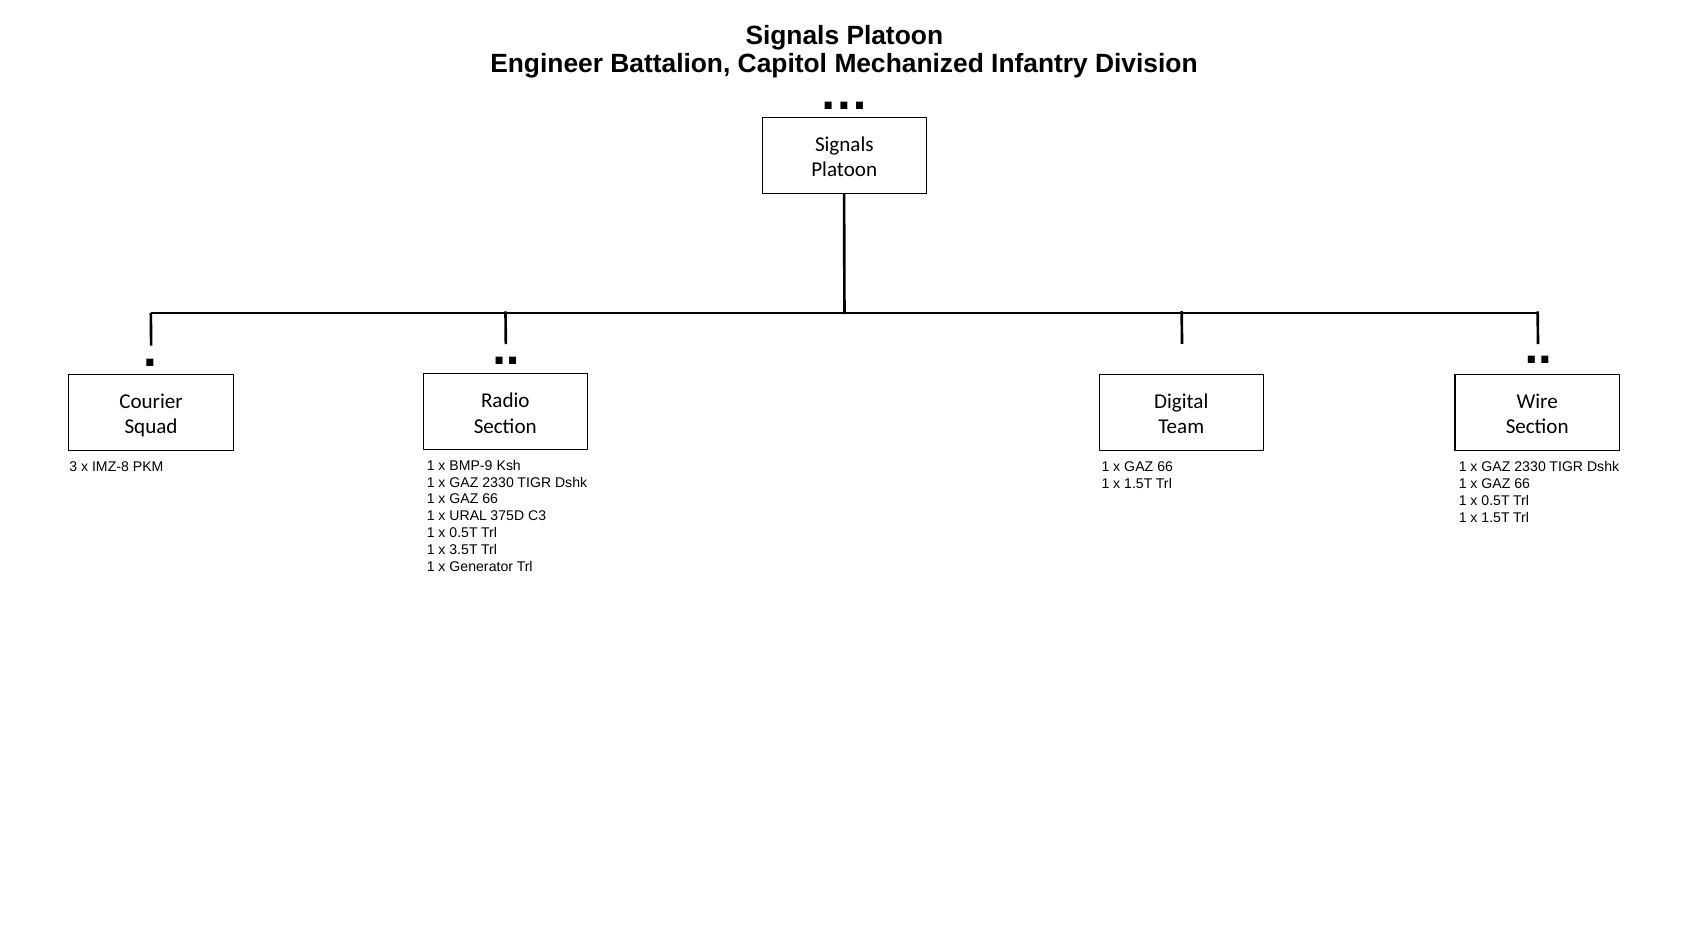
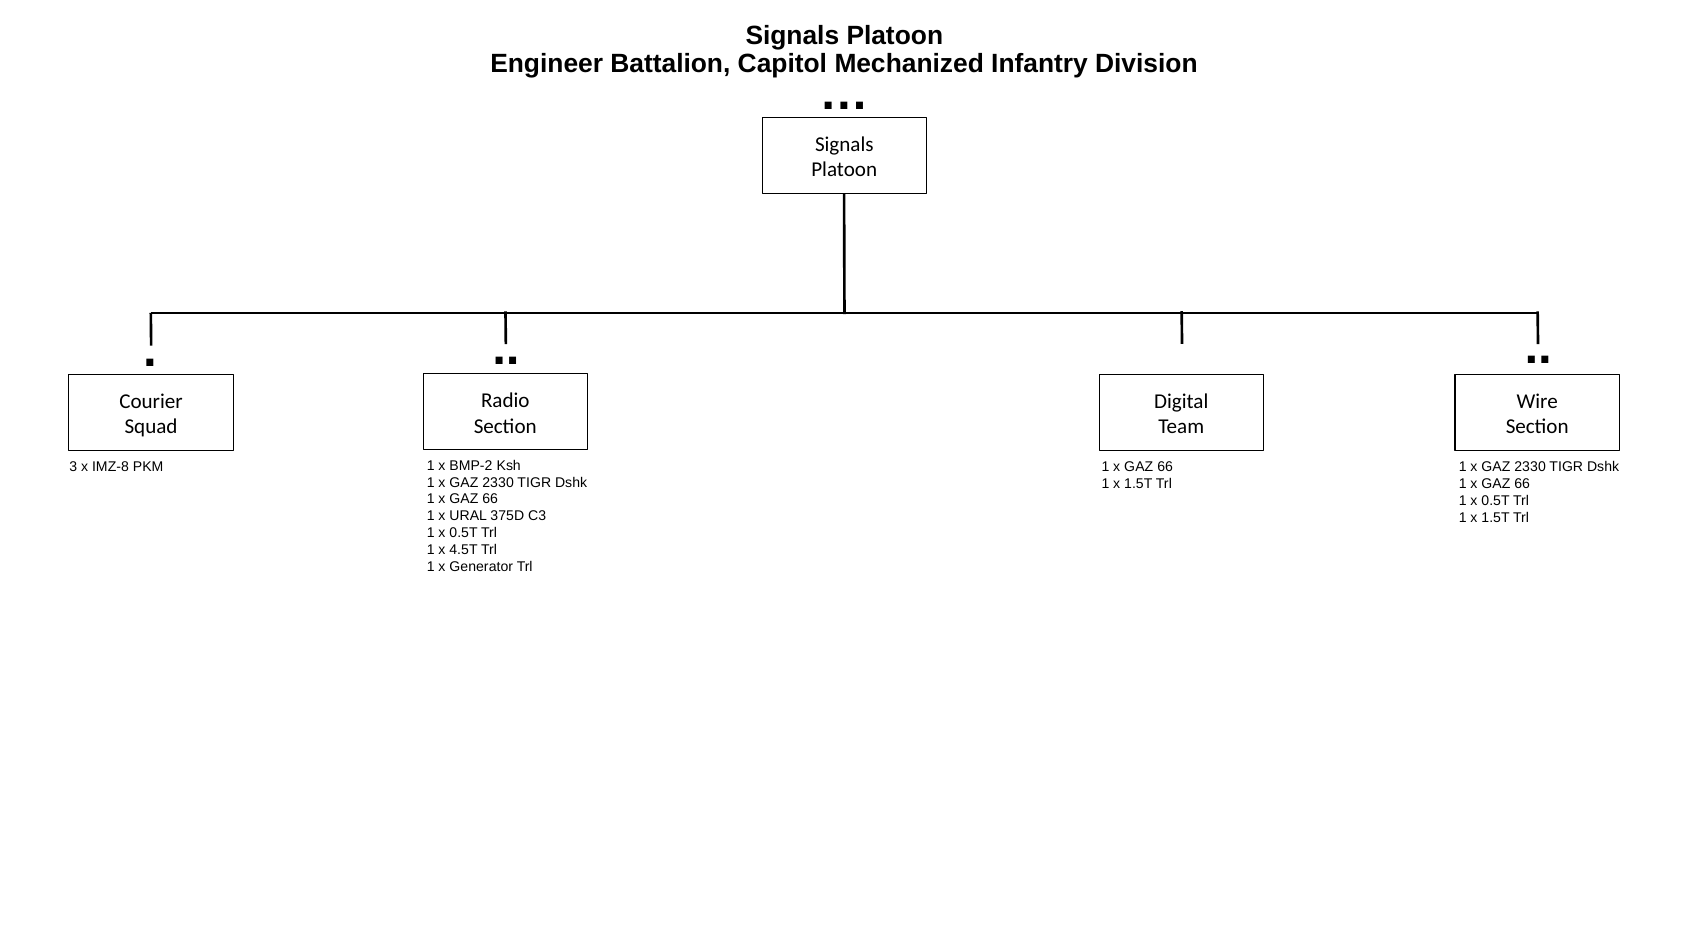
BMP-9: BMP-9 -> BMP-2
3.5T: 3.5T -> 4.5T
